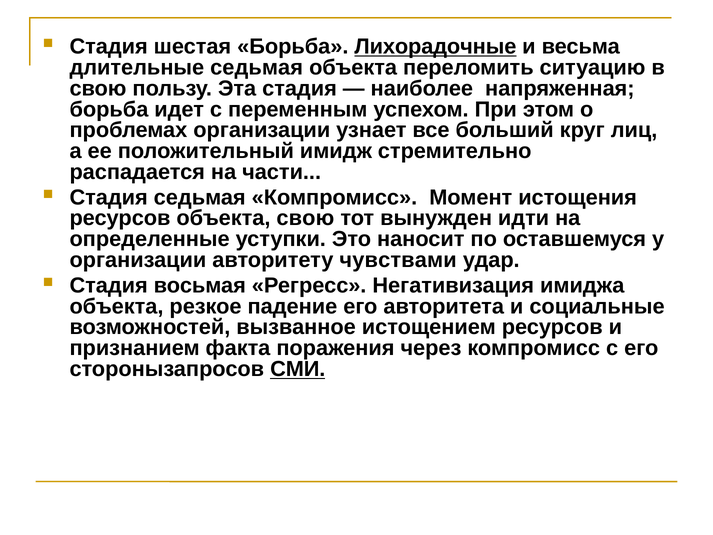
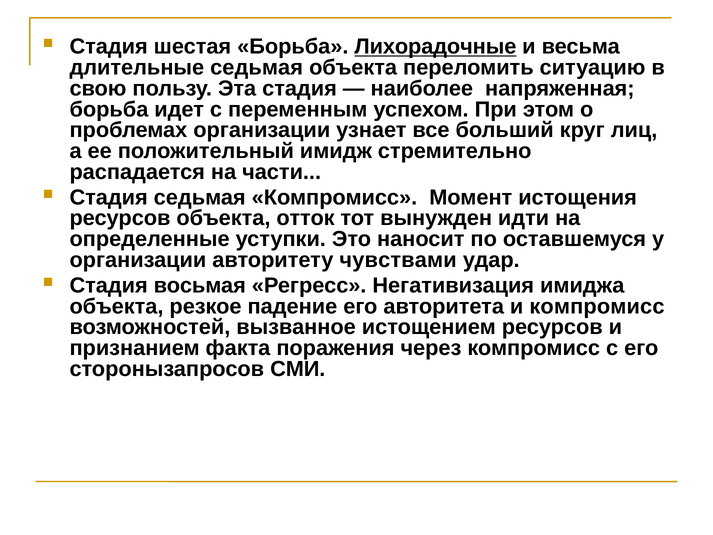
объекта свою: свою -> отток
и социальные: социальные -> компромисс
СМИ underline: present -> none
